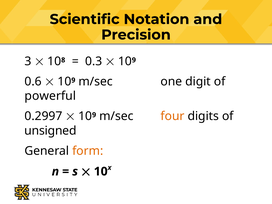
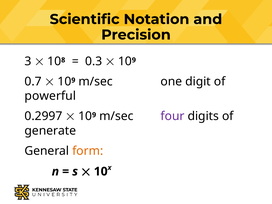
0.6: 0.6 -> 0.7
four colour: orange -> purple
unsigned: unsigned -> generate
